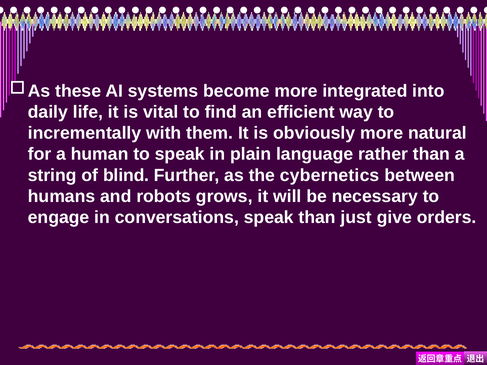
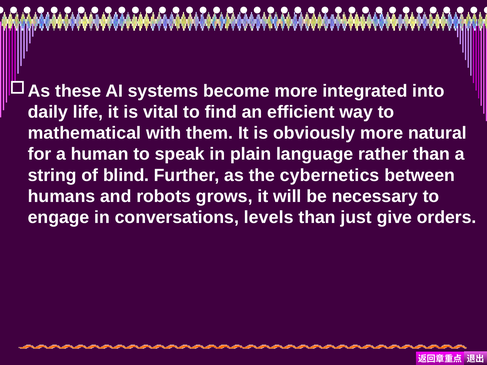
incrementally: incrementally -> mathematical
conversations speak: speak -> levels
